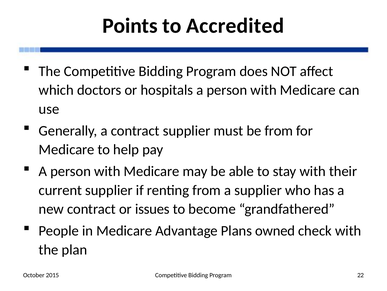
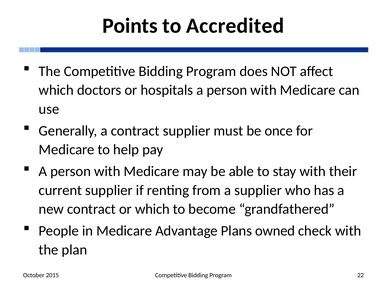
be from: from -> once
or issues: issues -> which
